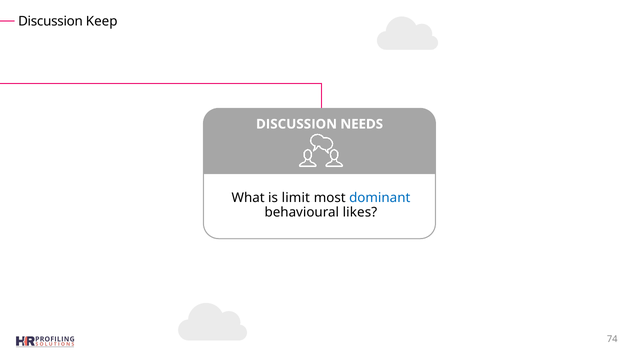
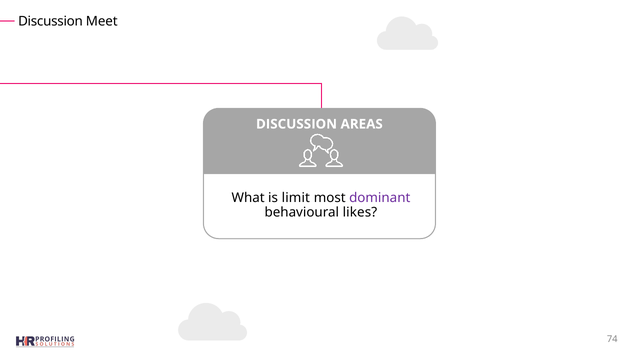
Keep: Keep -> Meet
NEEDS: NEEDS -> AREAS
dominant colour: blue -> purple
